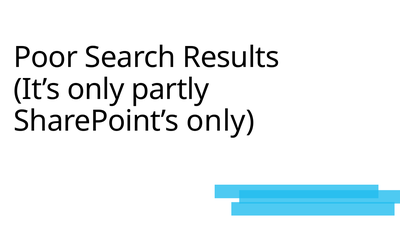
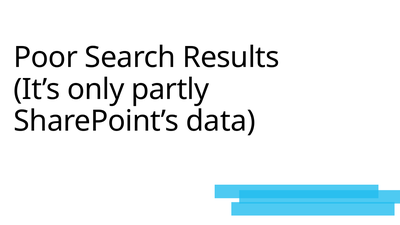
SharePoint’s only: only -> data
